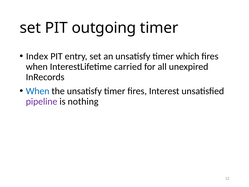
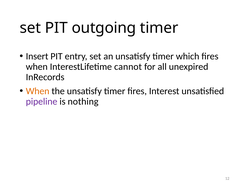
Index: Index -> Insert
carried: carried -> cannot
When at (38, 91) colour: blue -> orange
